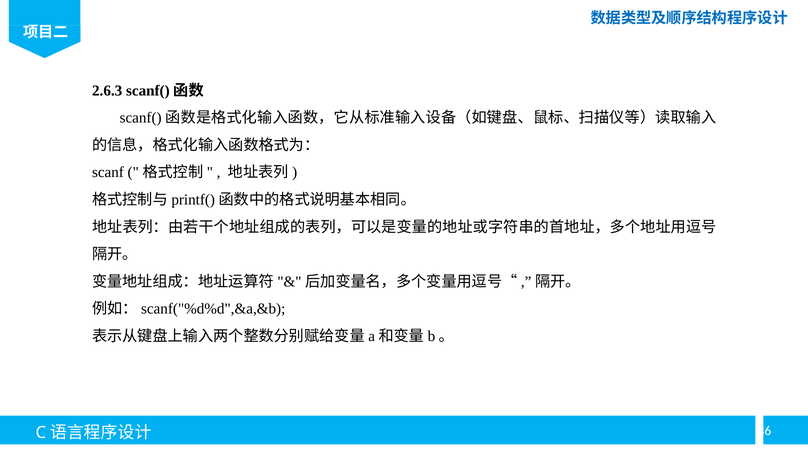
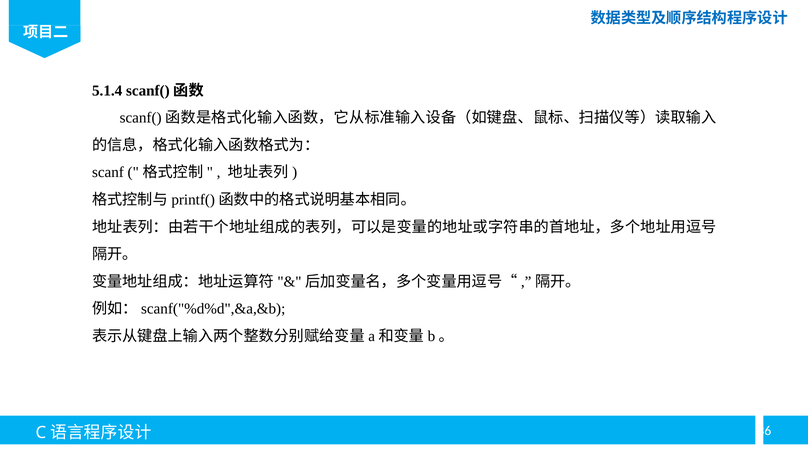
2.6.3: 2.6.3 -> 5.1.4
